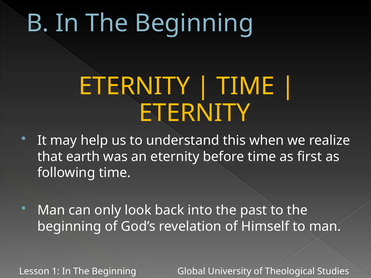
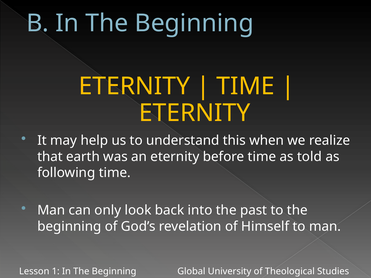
first: first -> told
